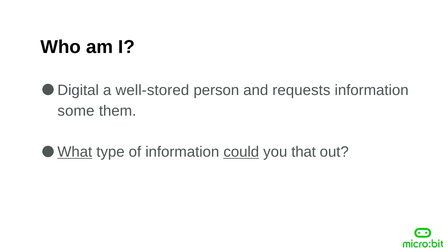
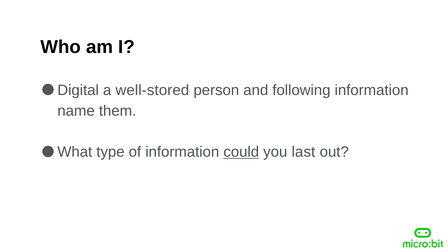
requests: requests -> following
some: some -> name
What underline: present -> none
that: that -> last
